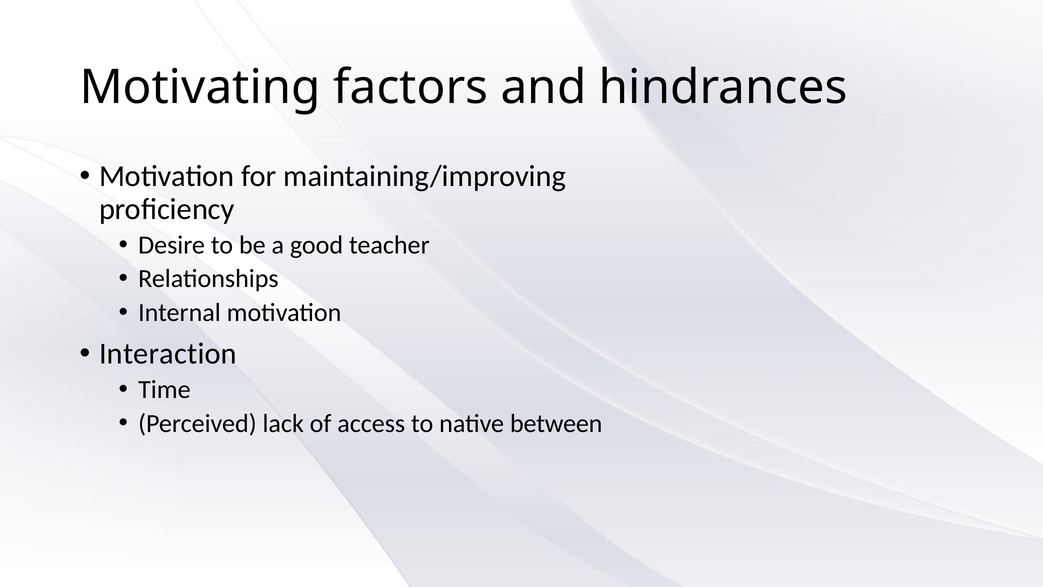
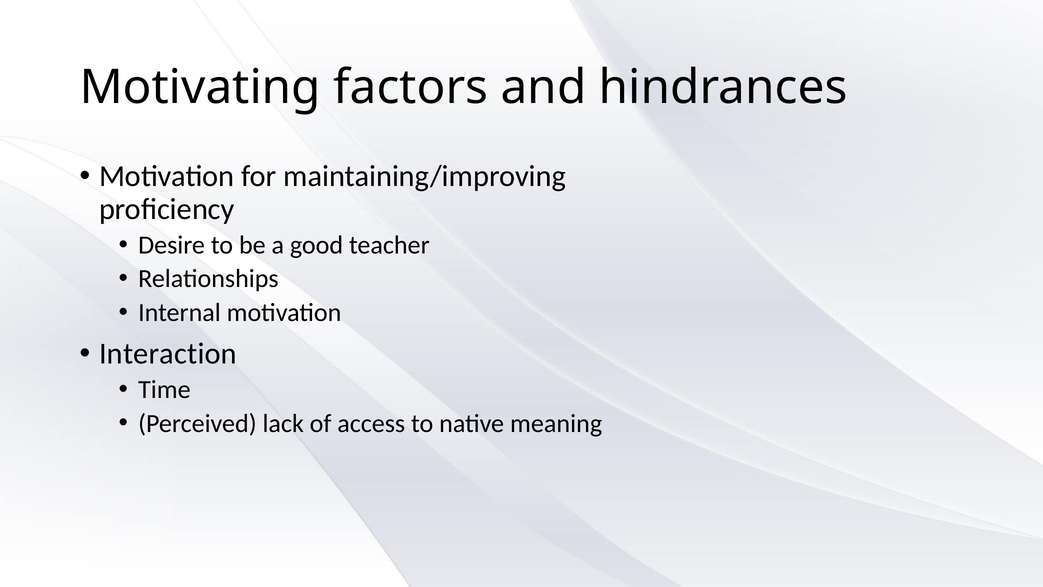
between: between -> meaning
